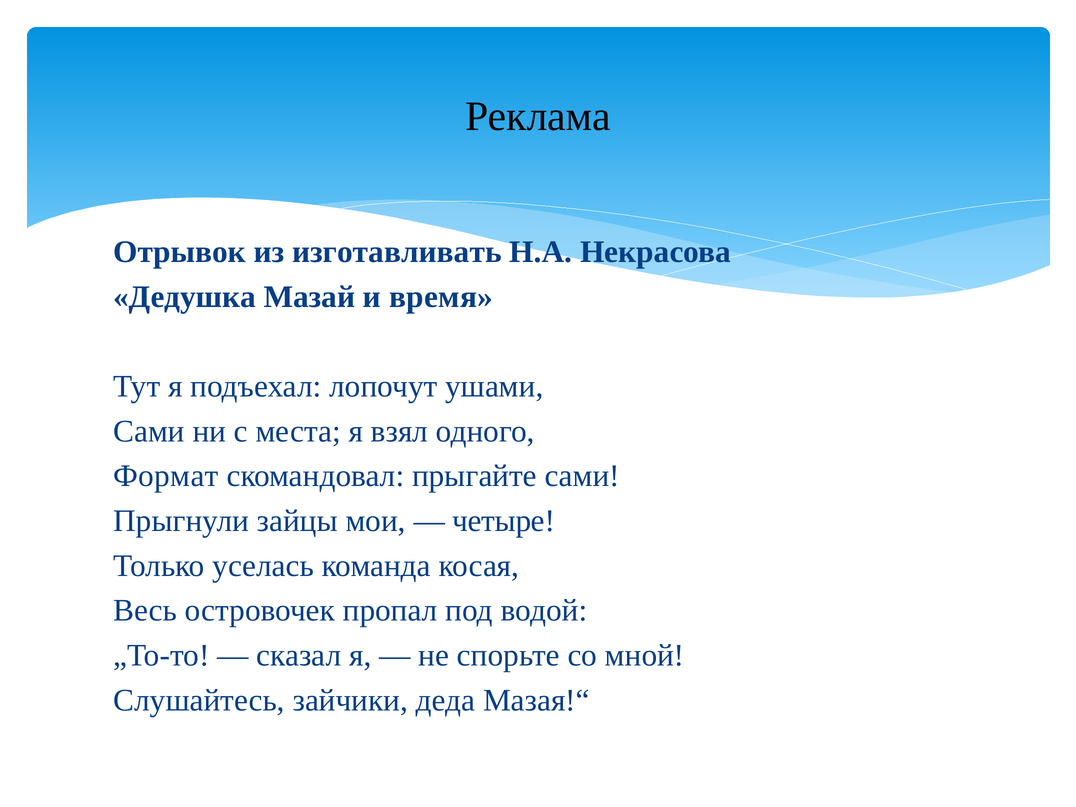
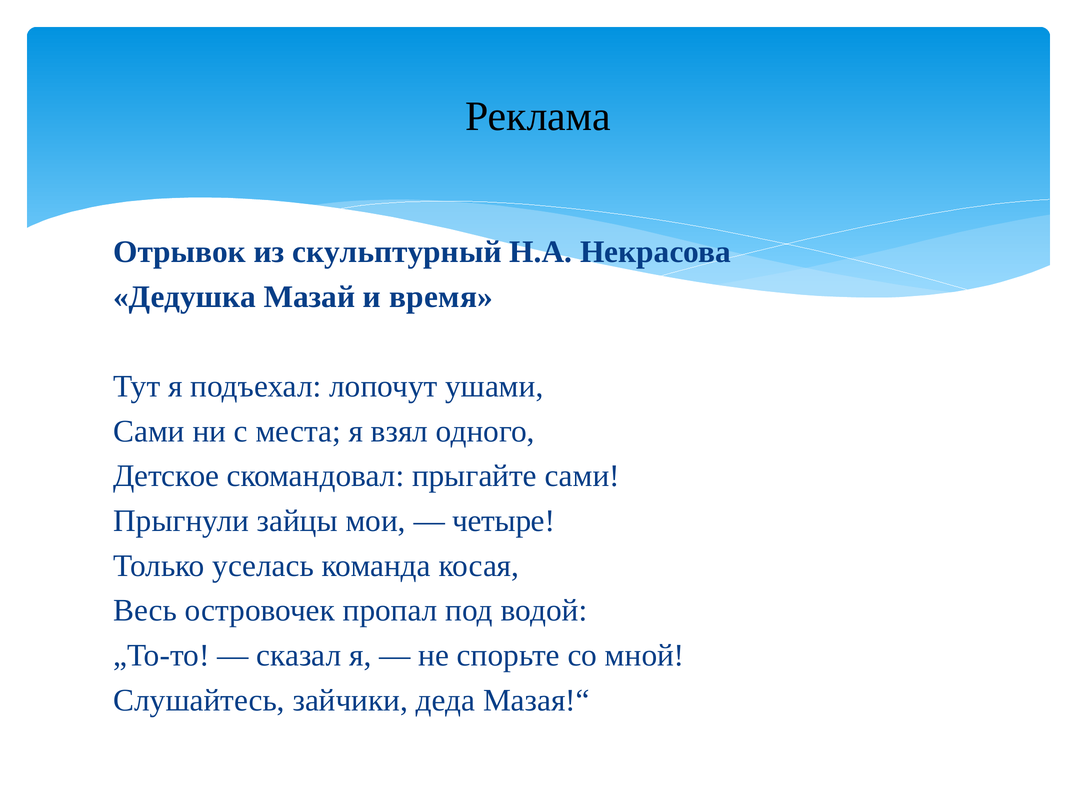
изготавливать: изготавливать -> скульптурный
Формат: Формат -> Детское
